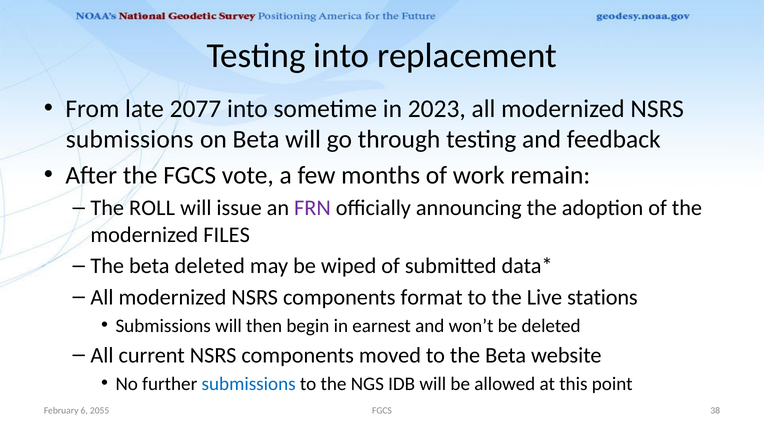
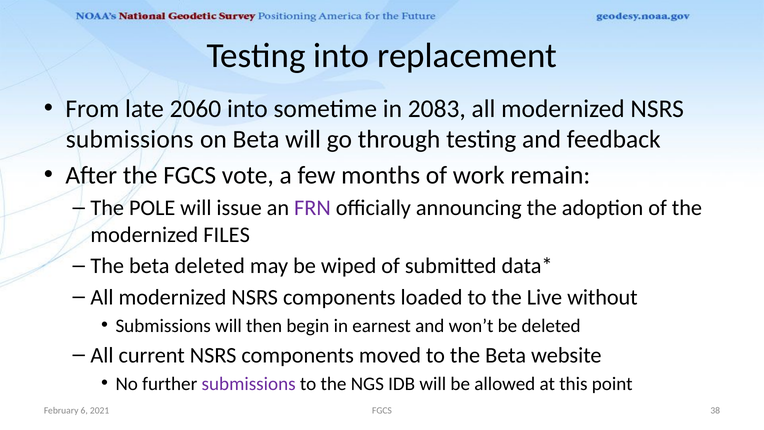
2077: 2077 -> 2060
2023: 2023 -> 2083
ROLL: ROLL -> POLE
format: format -> loaded
stations: stations -> without
submissions at (249, 383) colour: blue -> purple
2055: 2055 -> 2021
